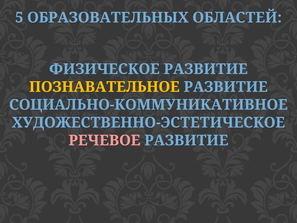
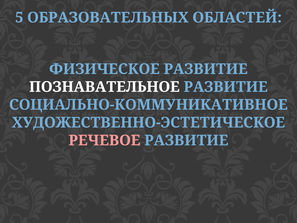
ПОЗНАВАТЕЛЬНОЕ colour: yellow -> white
